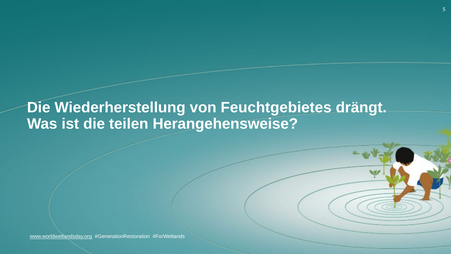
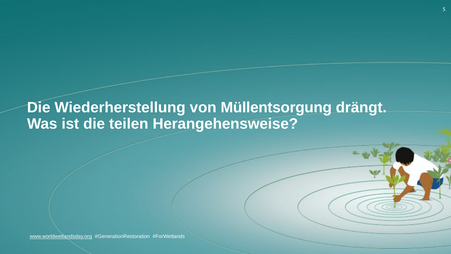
Feuchtgebietes: Feuchtgebietes -> Müllentsorgung
